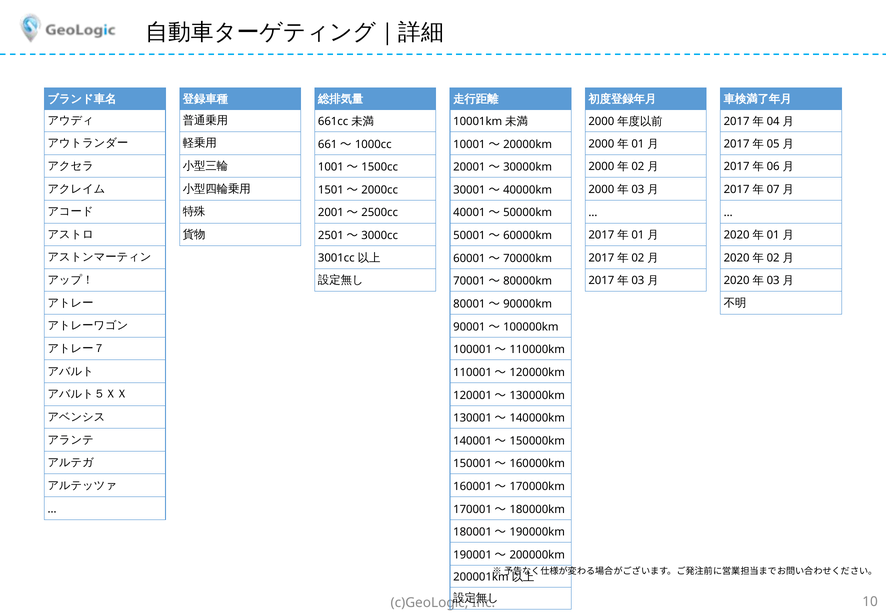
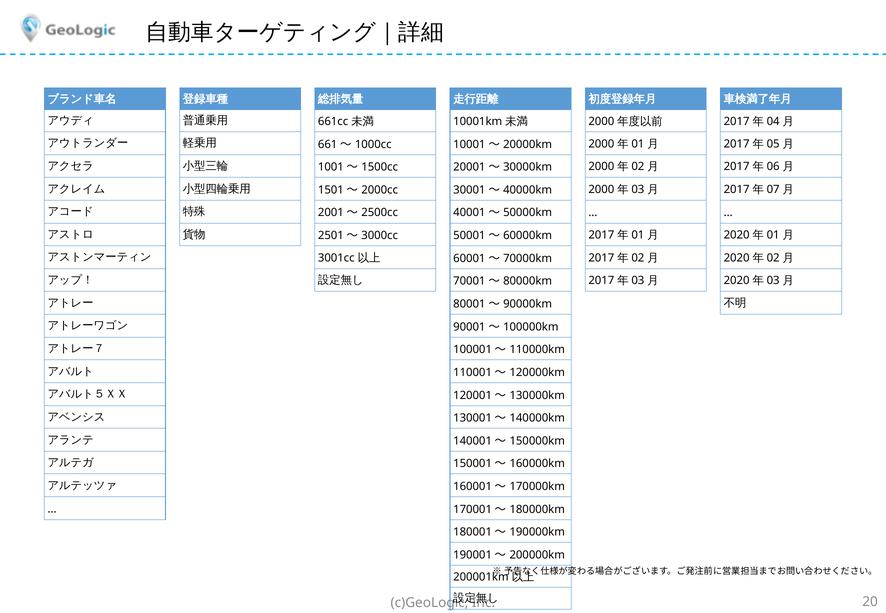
10: 10 -> 20
